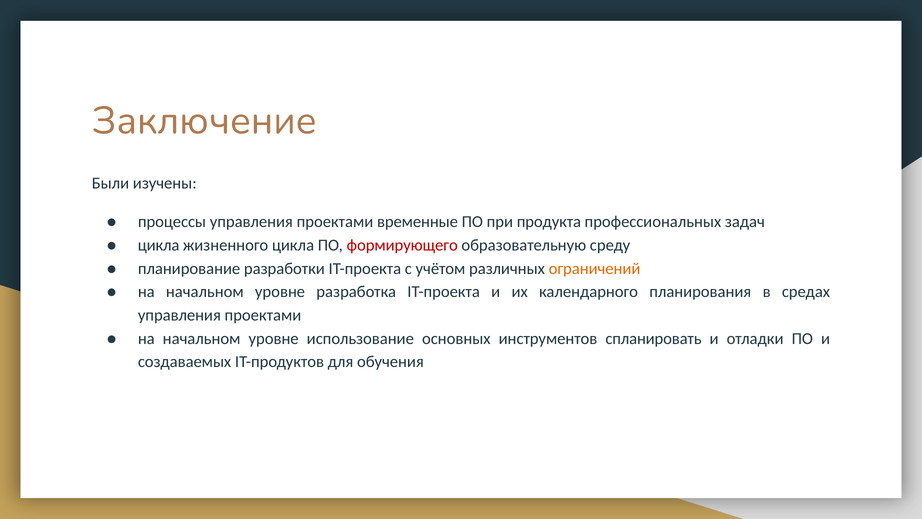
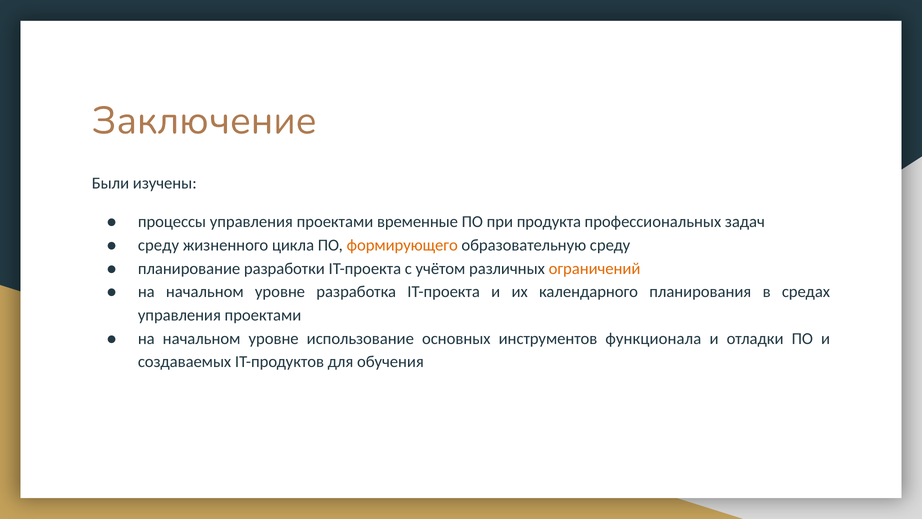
цикла at (159, 245): цикла -> среду
формирующего colour: red -> orange
спланировать: спланировать -> функционала
